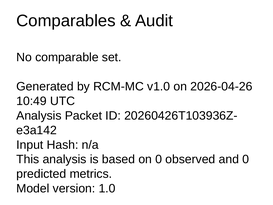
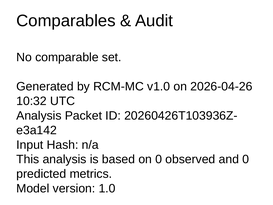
10:49: 10:49 -> 10:32
